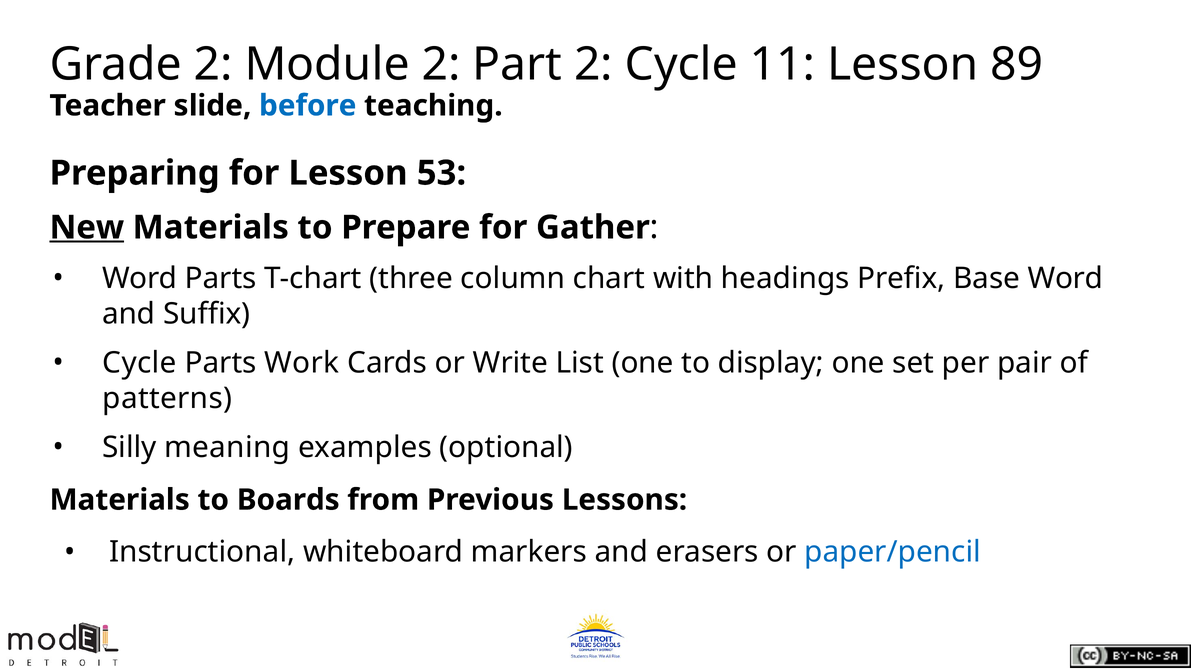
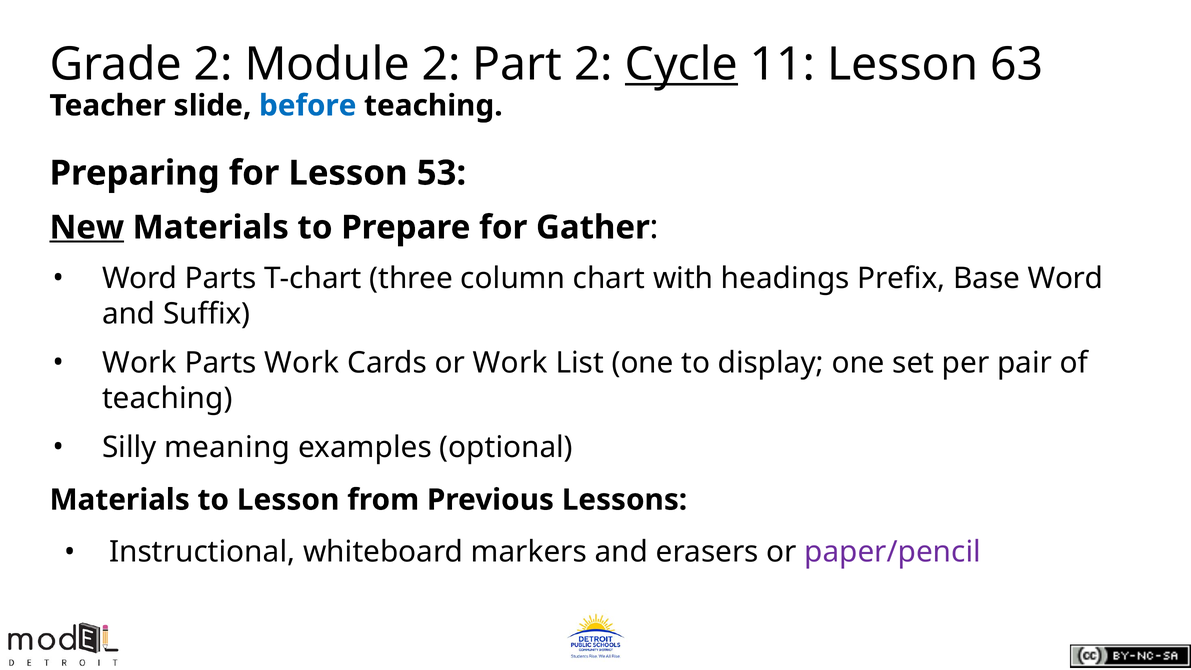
Cycle at (681, 64) underline: none -> present
89: 89 -> 63
Cycle at (139, 363): Cycle -> Work
or Write: Write -> Work
patterns at (167, 399): patterns -> teaching
to Boards: Boards -> Lesson
paper/pencil colour: blue -> purple
